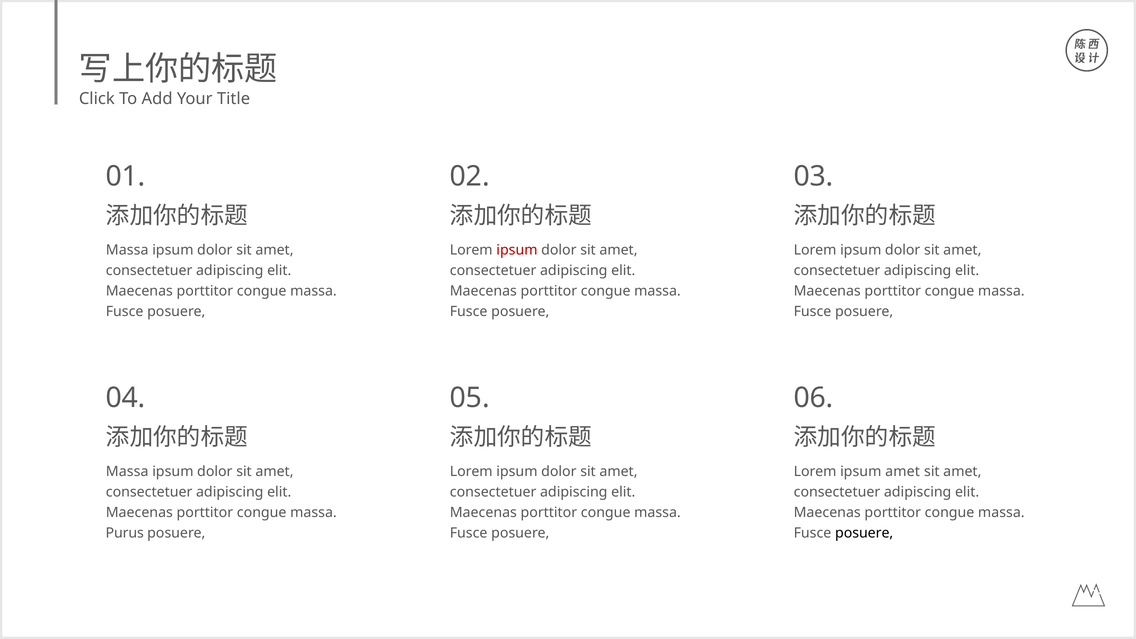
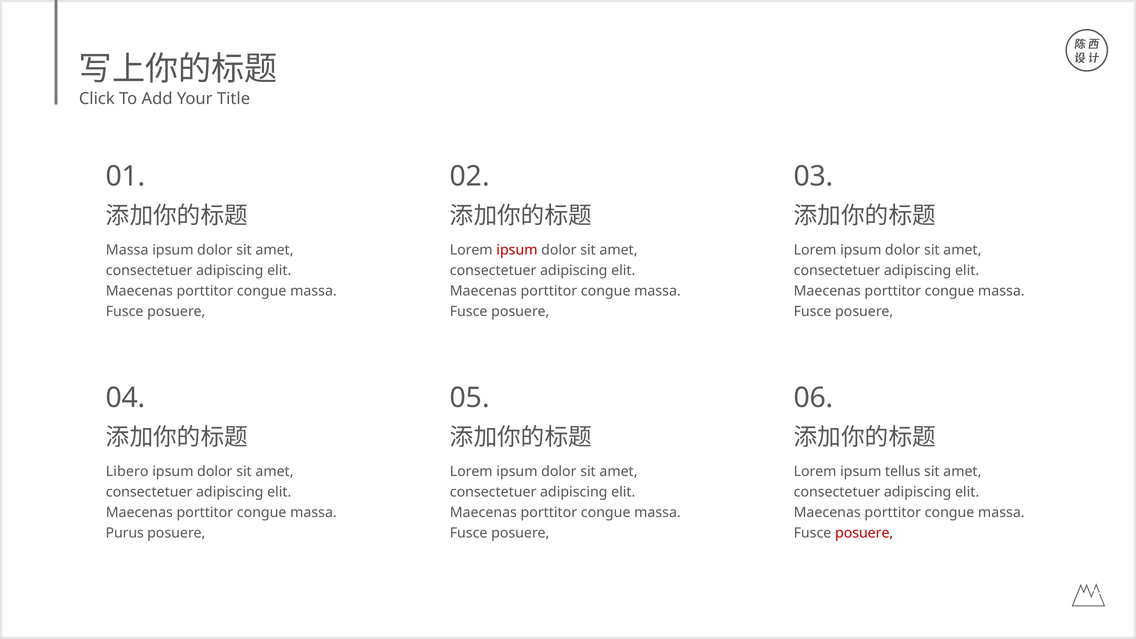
Massa at (127, 472): Massa -> Libero
ipsum amet: amet -> tellus
posuere at (864, 533) colour: black -> red
